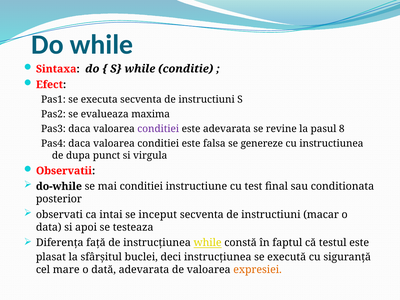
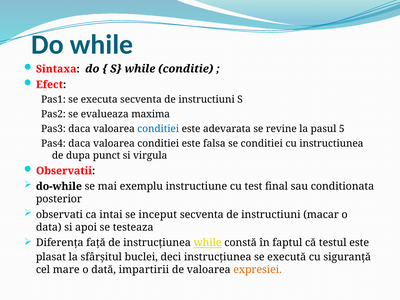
conditiei at (158, 129) colour: purple -> blue
8: 8 -> 5
se genereze: genereze -> conditiei
mai conditiei: conditiei -> exemplu
dată adevarata: adevarata -> impartirii
